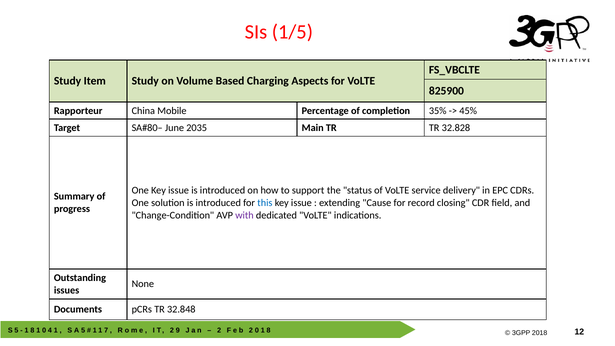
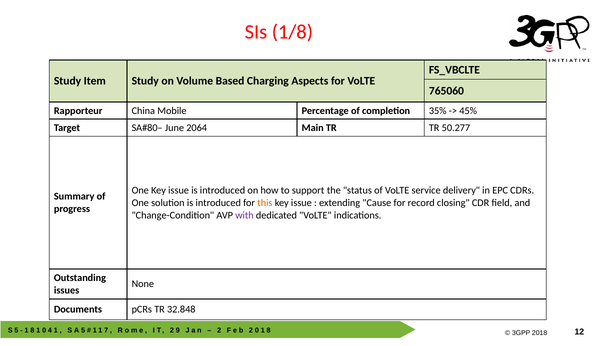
1/5: 1/5 -> 1/8
825900: 825900 -> 765060
2035: 2035 -> 2064
32.828: 32.828 -> 50.277
this colour: blue -> orange
